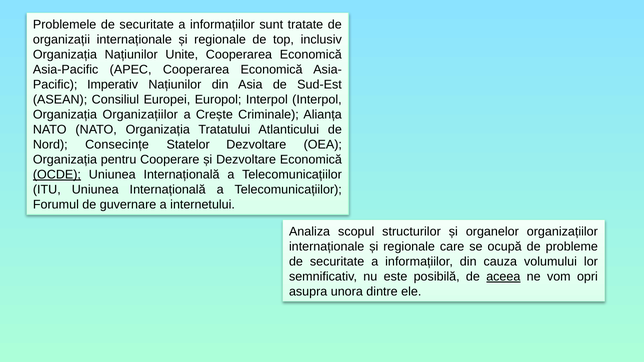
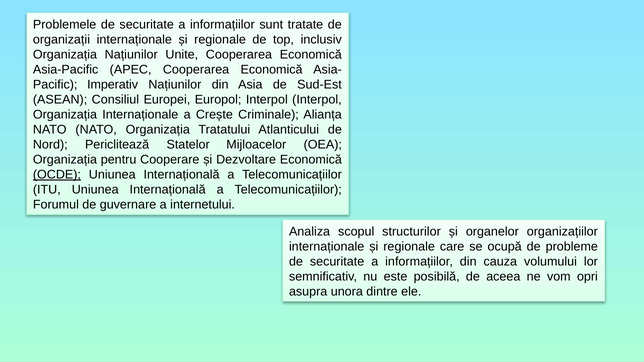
Organizația Organizațiilor: Organizațiilor -> Internaționale
Consecințe: Consecințe -> Periclitează
Statelor Dezvoltare: Dezvoltare -> Mijloacelor
aceea underline: present -> none
